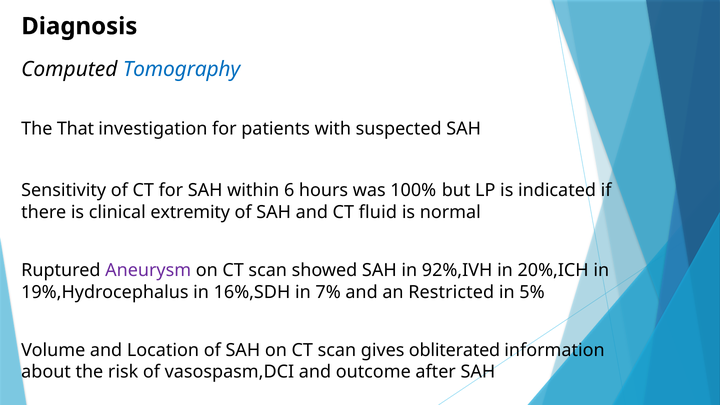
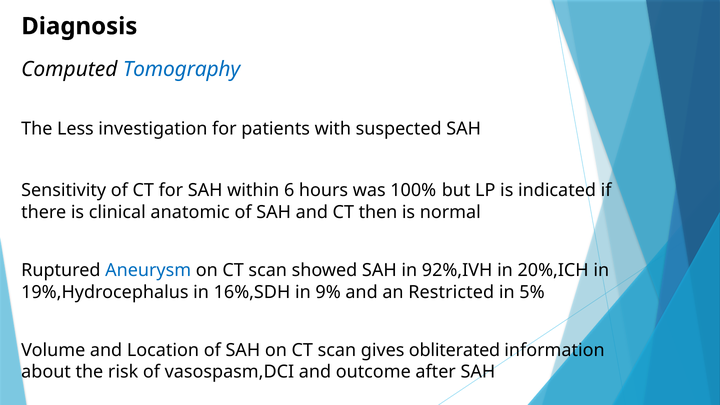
That: That -> Less
extremity: extremity -> anatomic
fluid: fluid -> then
Aneurysm colour: purple -> blue
7%: 7% -> 9%
